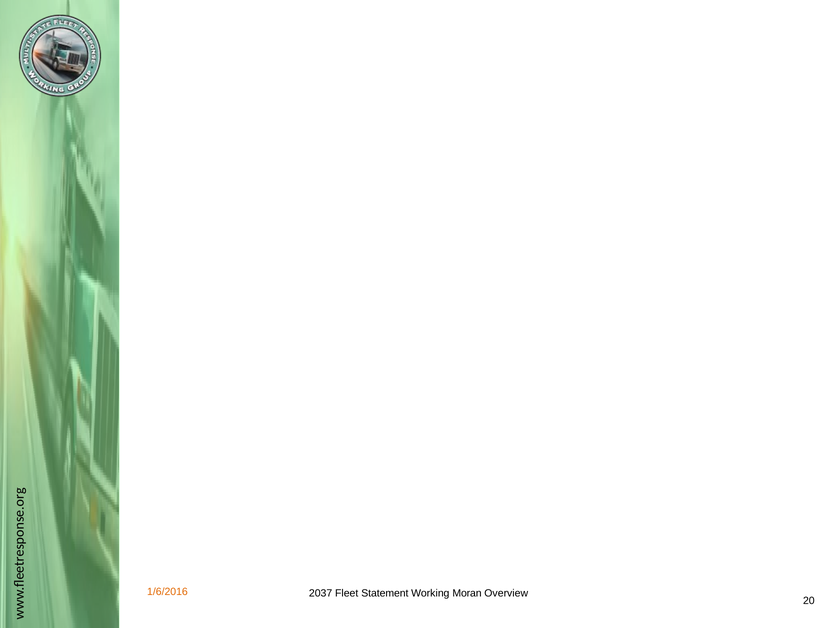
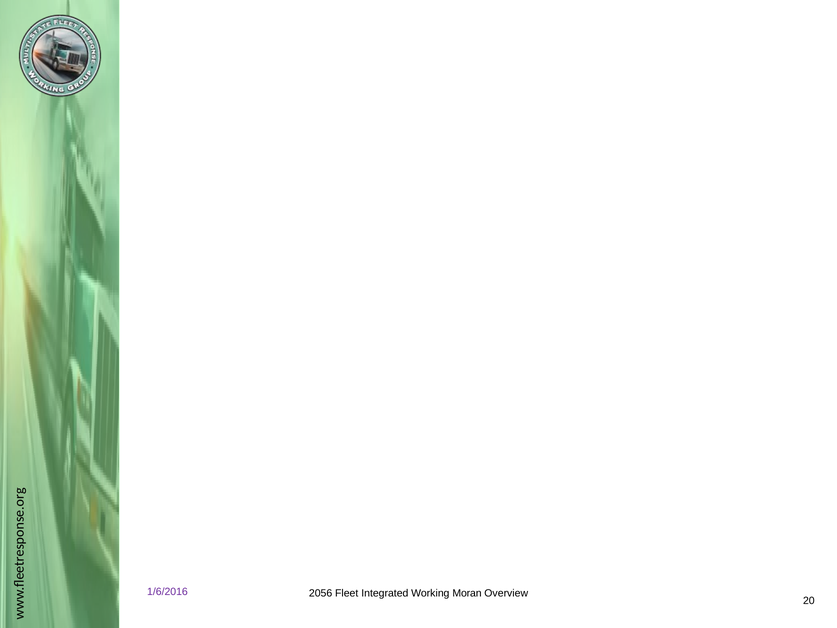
1/6/2016 colour: orange -> purple
2037: 2037 -> 2056
Statement: Statement -> Integrated
